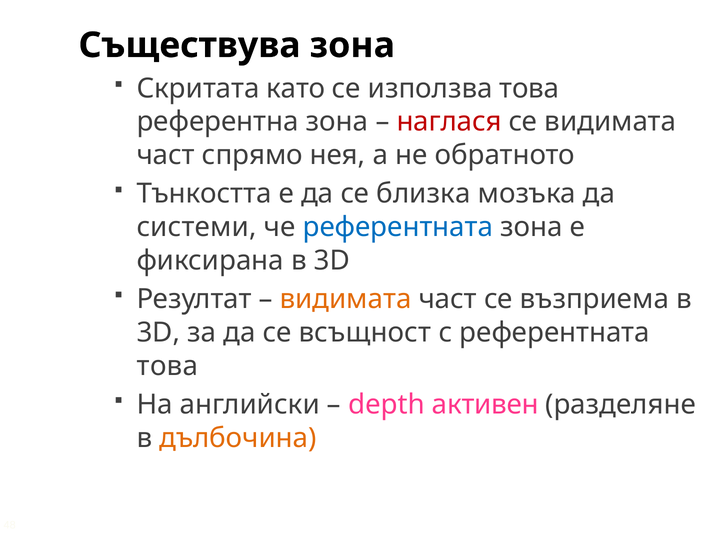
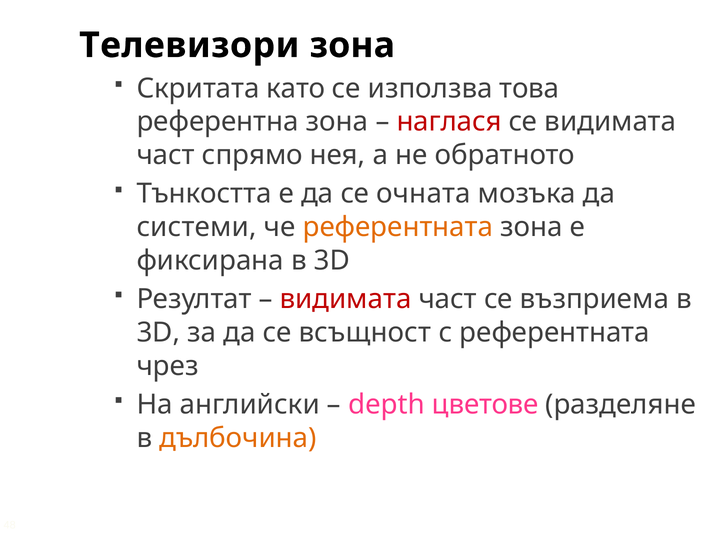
Съществува: Съществува -> Телевизори
близка: близка -> очната
референтната at (398, 227) colour: blue -> orange
видимата at (346, 300) colour: orange -> red
това at (168, 366): това -> чрез
активен: активен -> цветове
